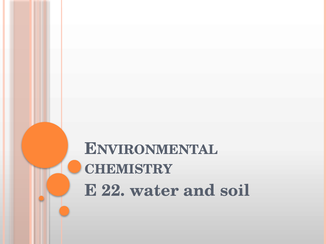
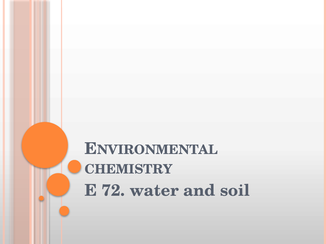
22: 22 -> 72
